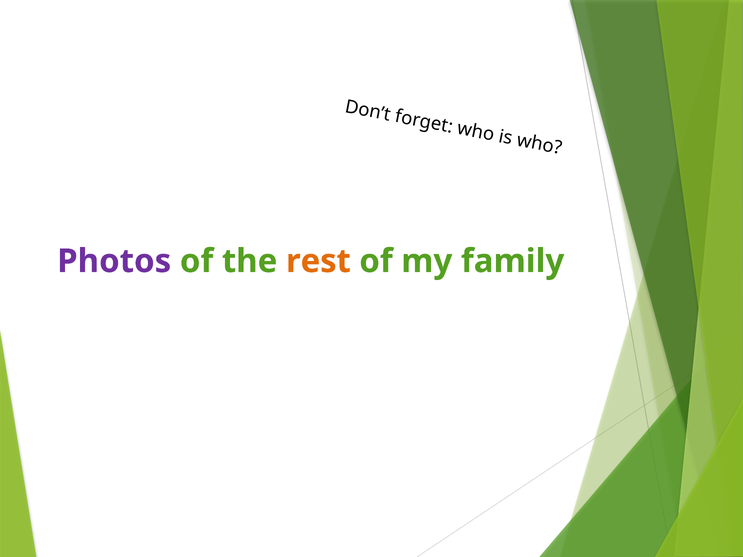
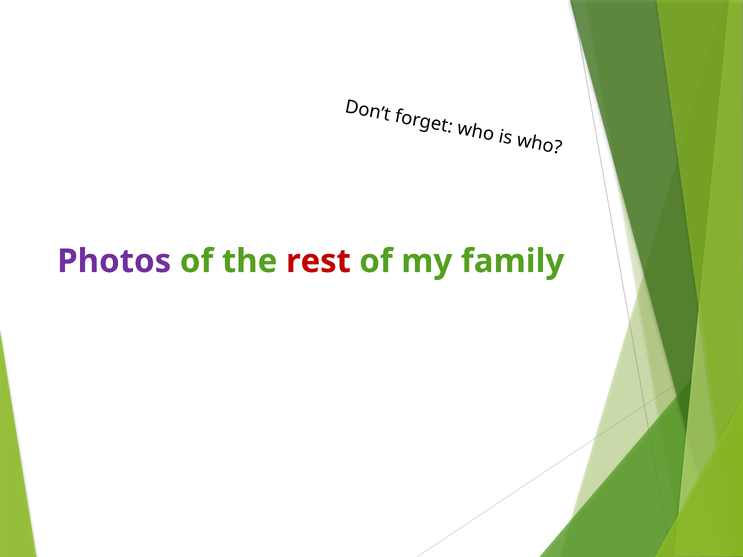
rest colour: orange -> red
